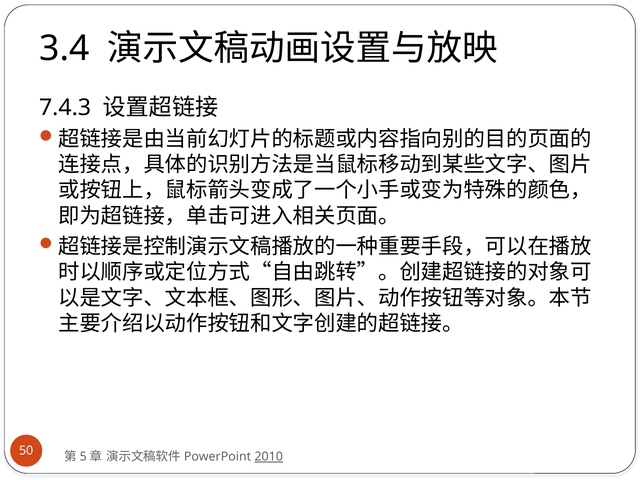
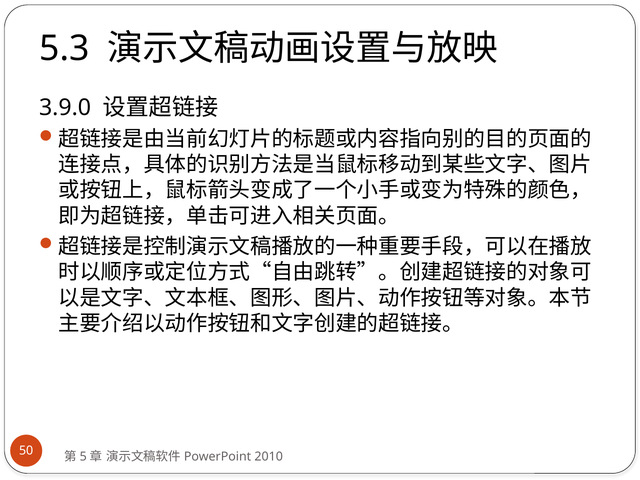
3.4: 3.4 -> 5.3
7.4.3: 7.4.3 -> 3.9.0
2010 underline: present -> none
